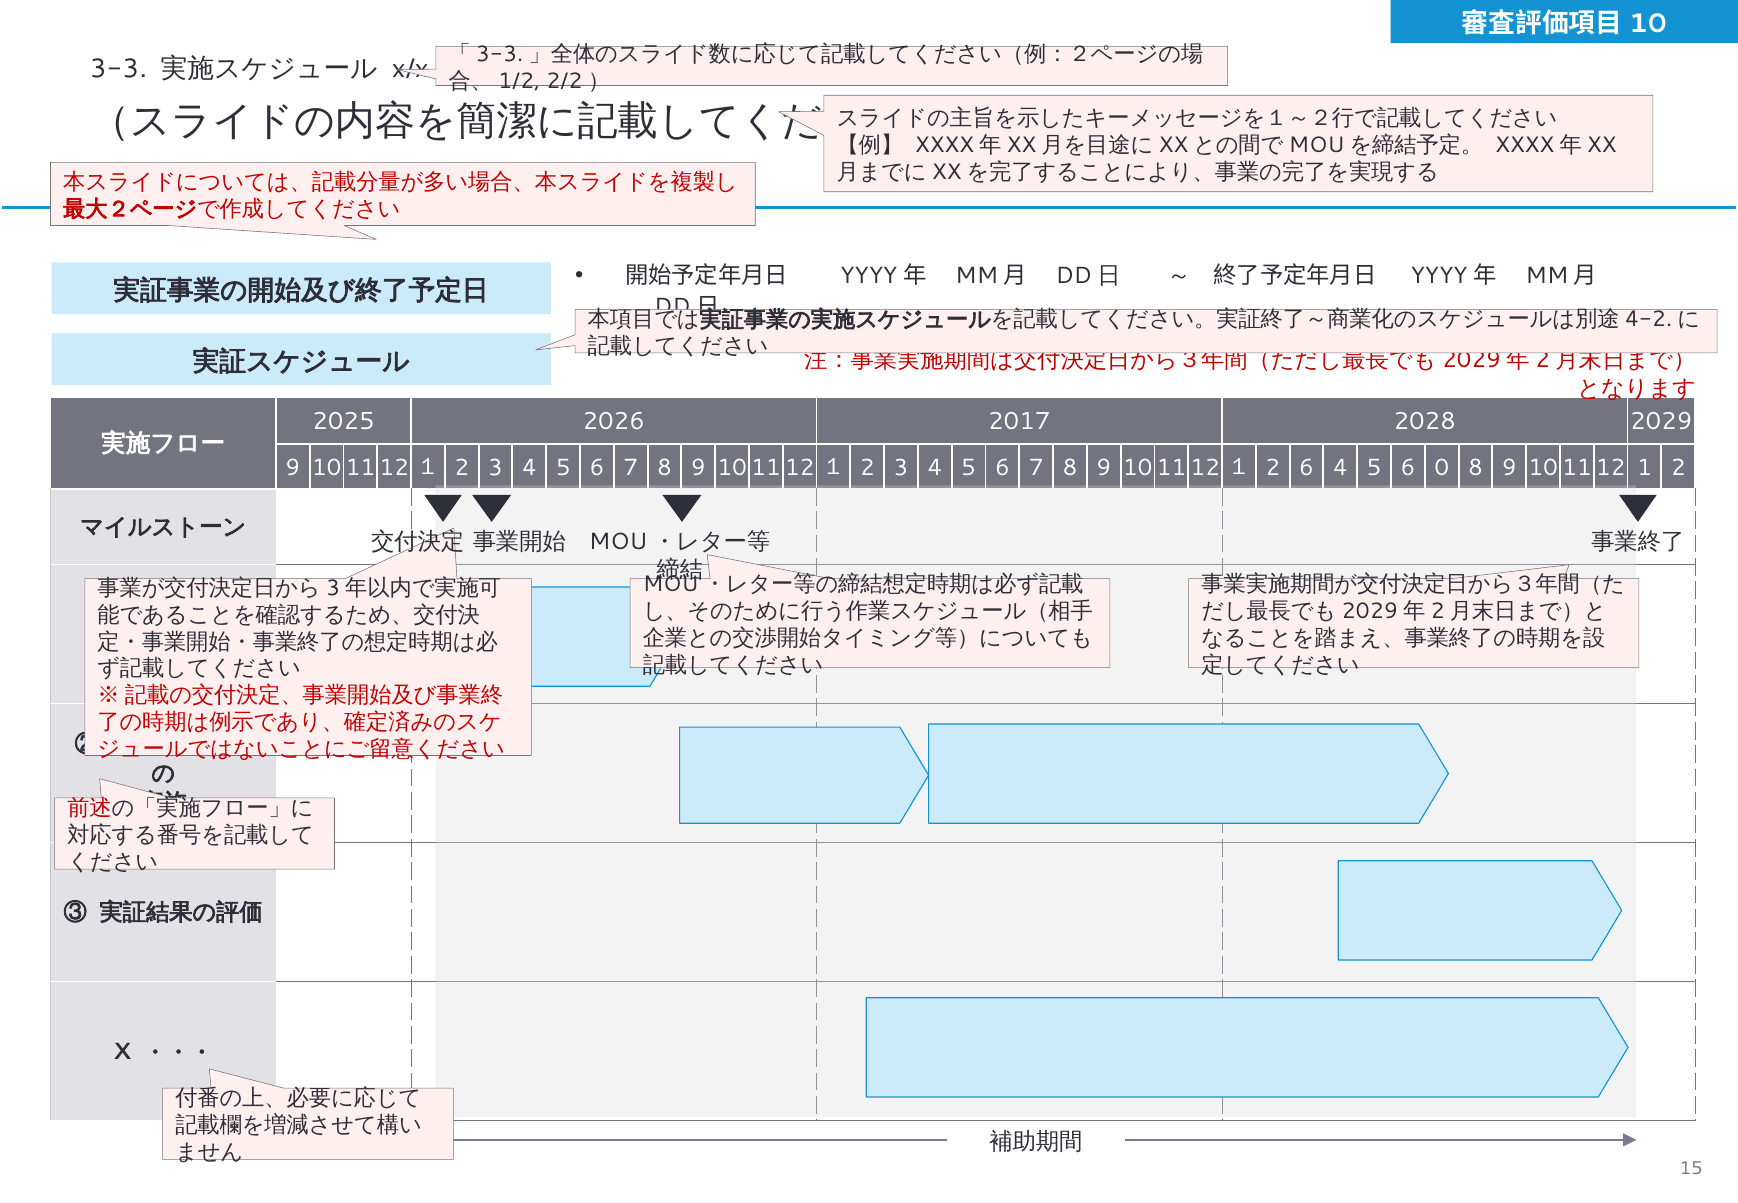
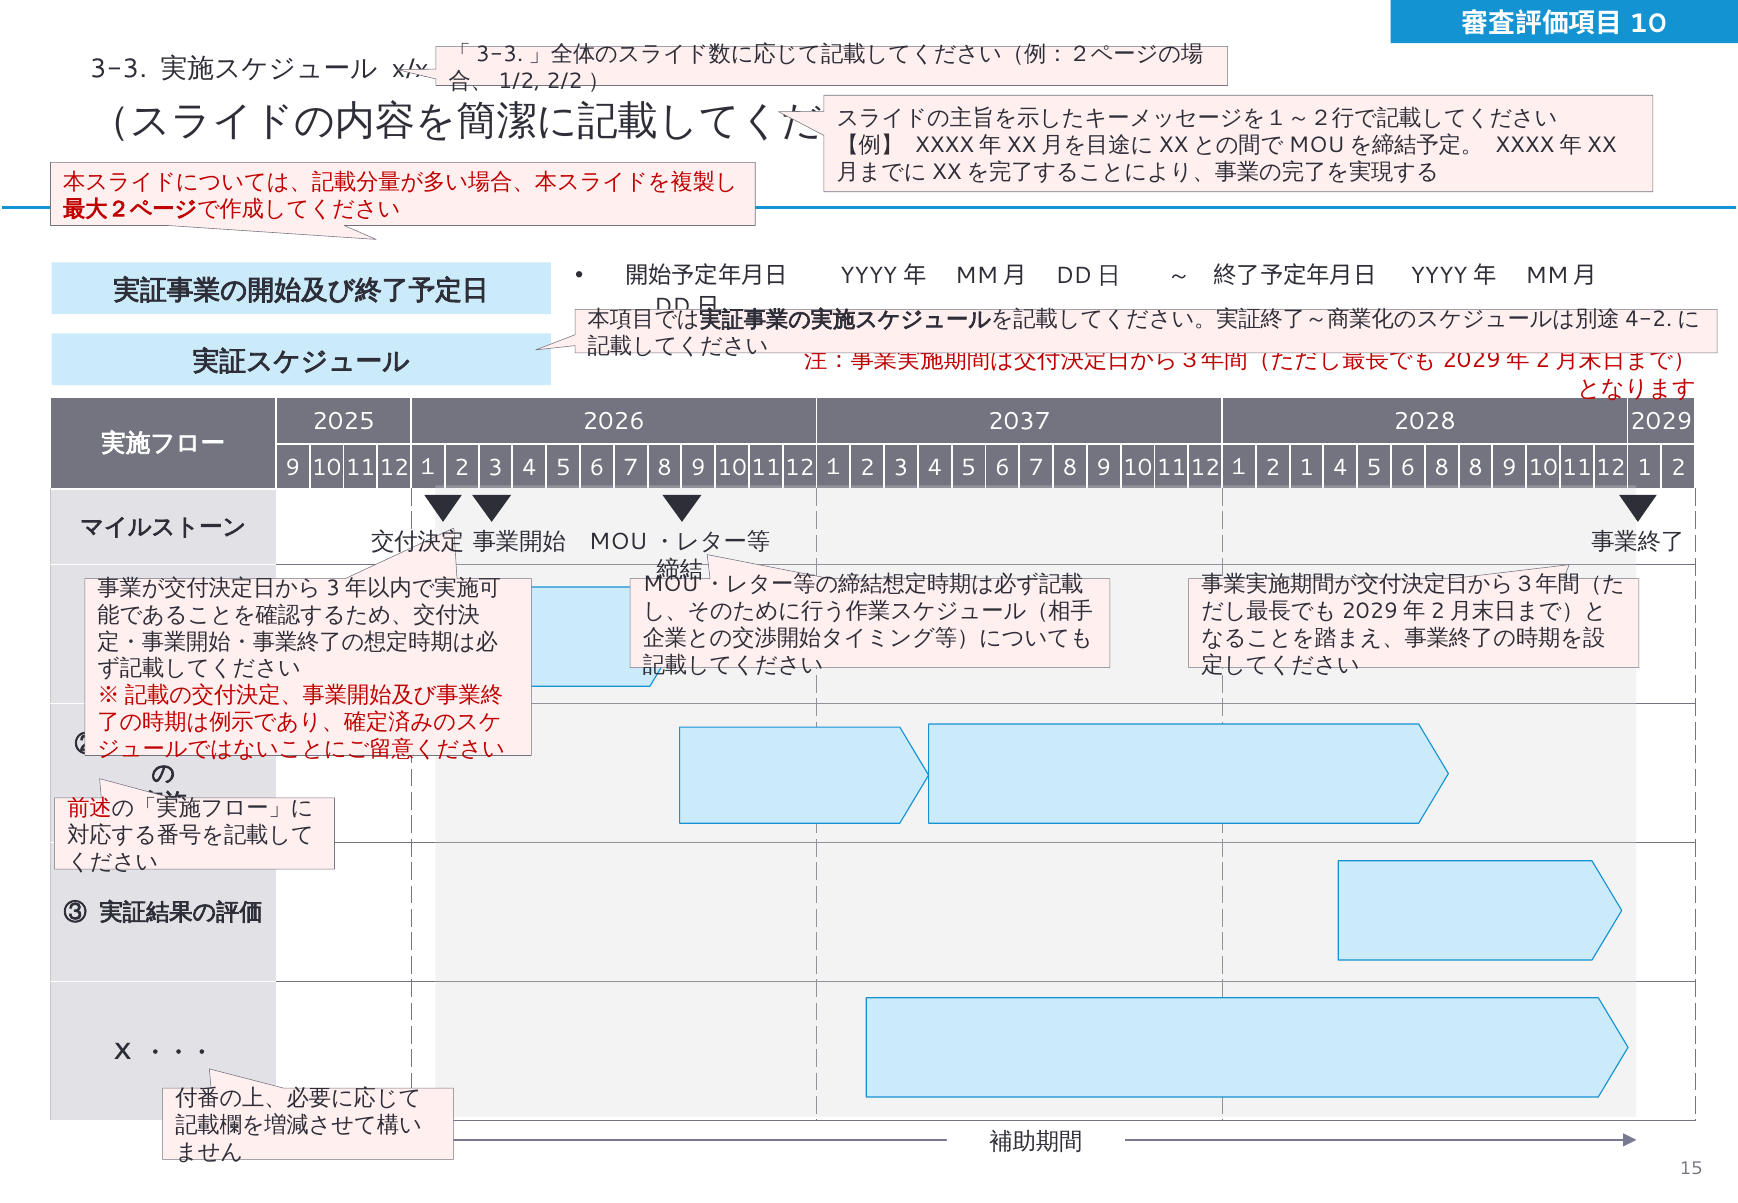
2017: 2017 -> 2037
2 6: 6 -> 1
6 0: 0 -> 8
